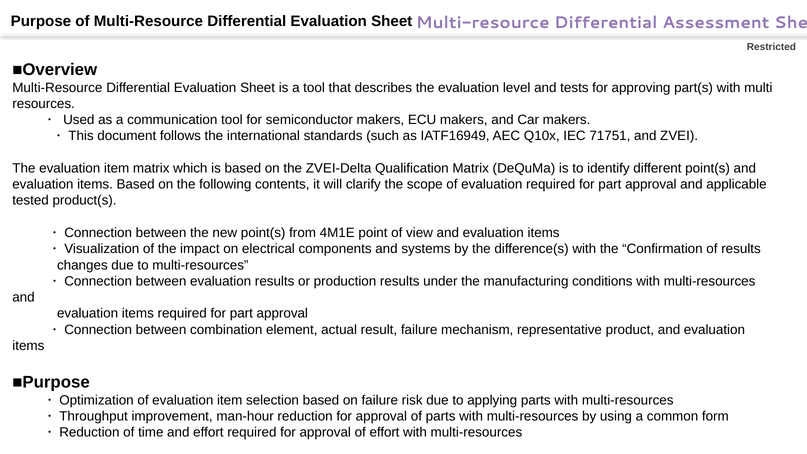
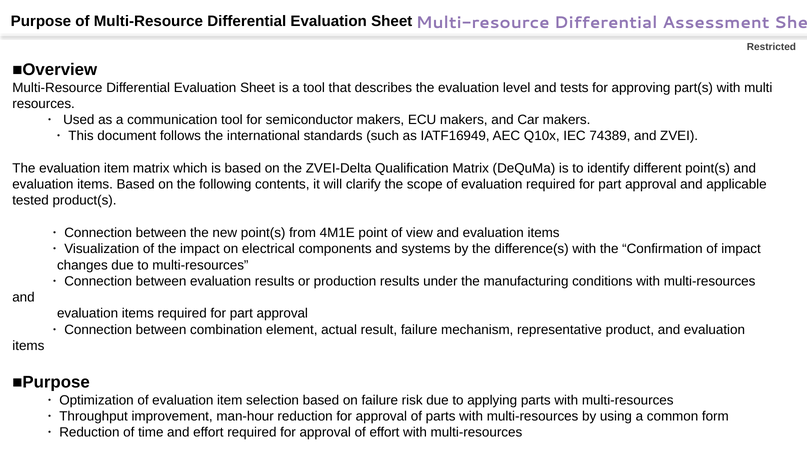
71751: 71751 -> 74389
of results: results -> impact
